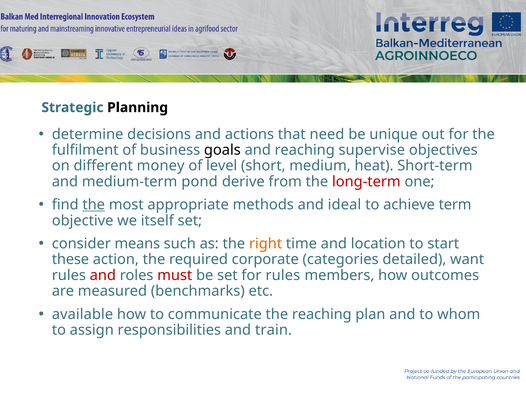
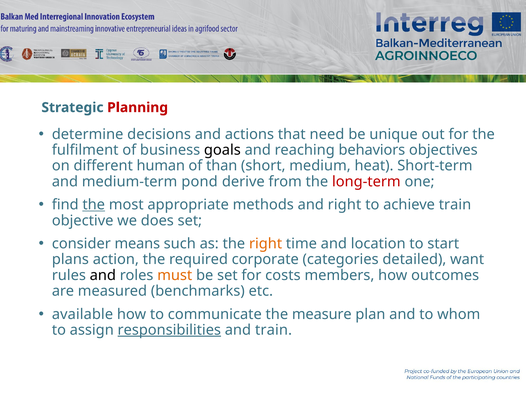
Planning colour: black -> red
supervise: supervise -> behaviors
money: money -> human
level: level -> than
and ideal: ideal -> right
achieve term: term -> train
itself: itself -> does
these: these -> plans
and at (103, 275) colour: red -> black
must colour: red -> orange
for rules: rules -> costs
the reaching: reaching -> measure
responsibilities underline: none -> present
